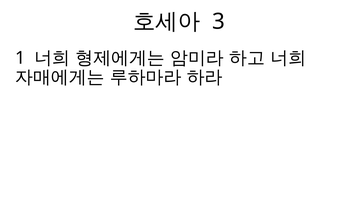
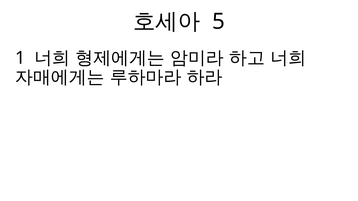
3: 3 -> 5
